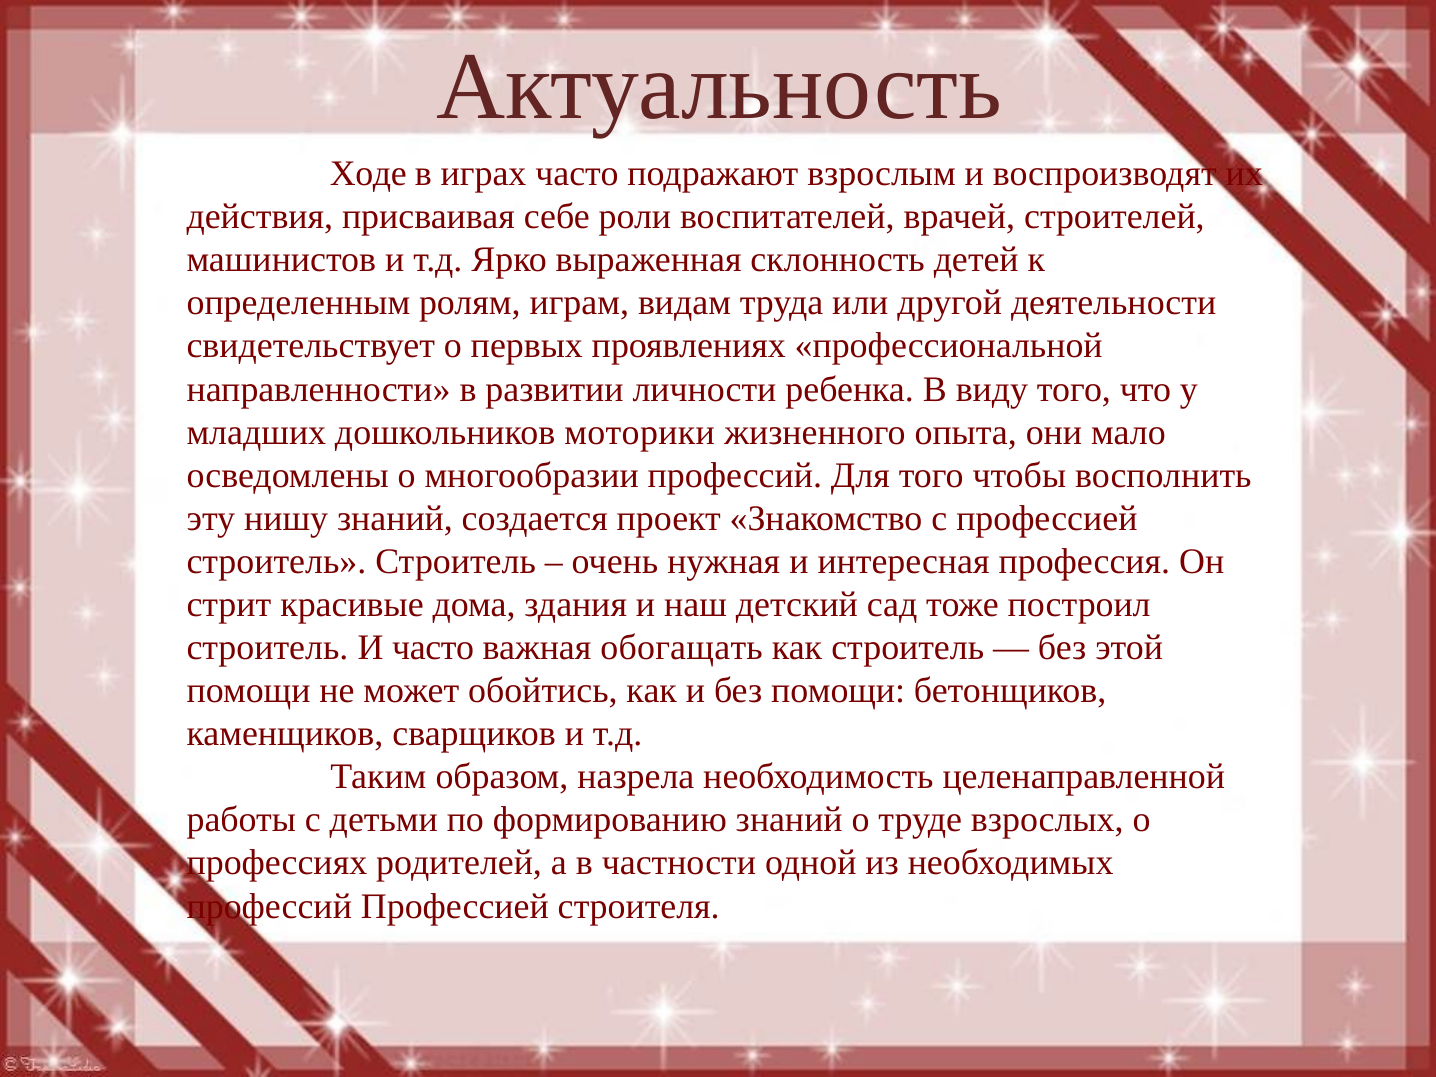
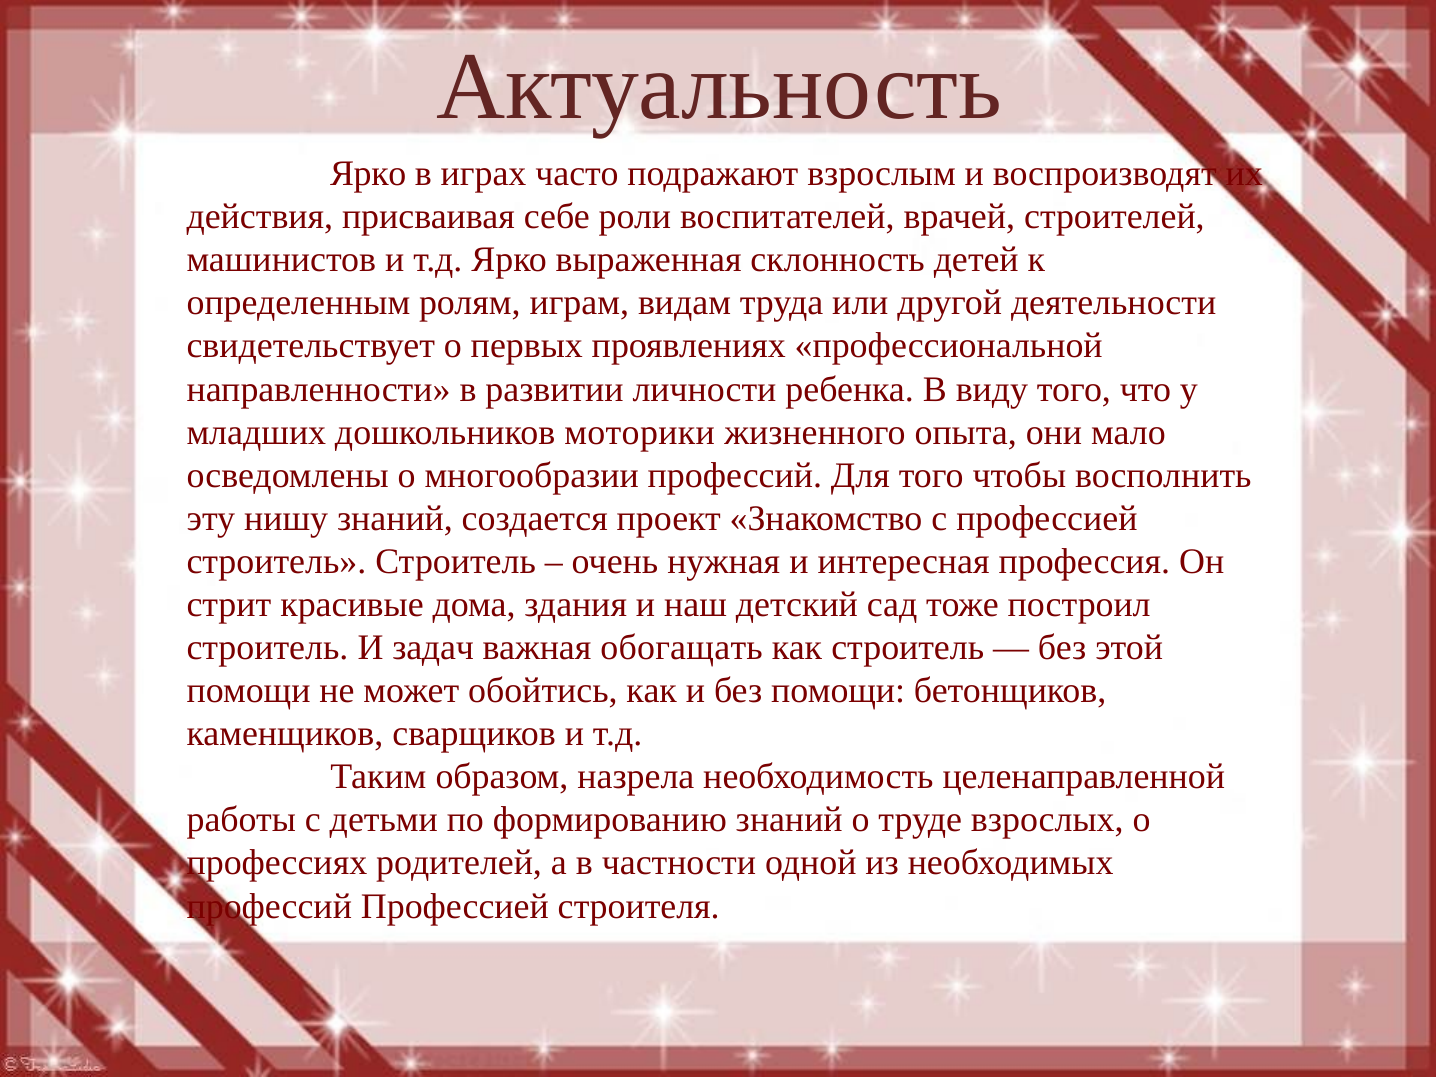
Ходе at (368, 174): Ходе -> Ярко
И часто: часто -> задач
